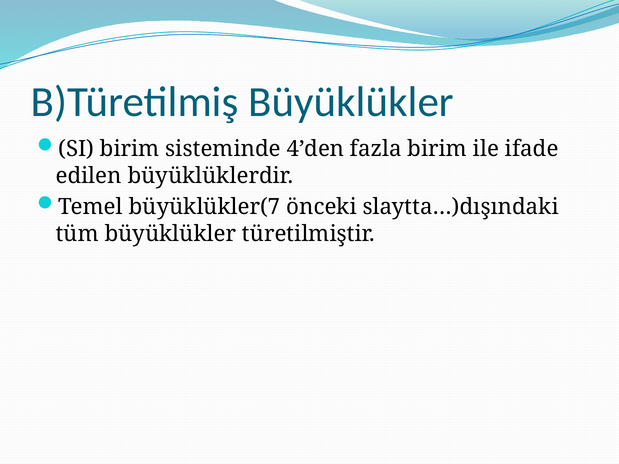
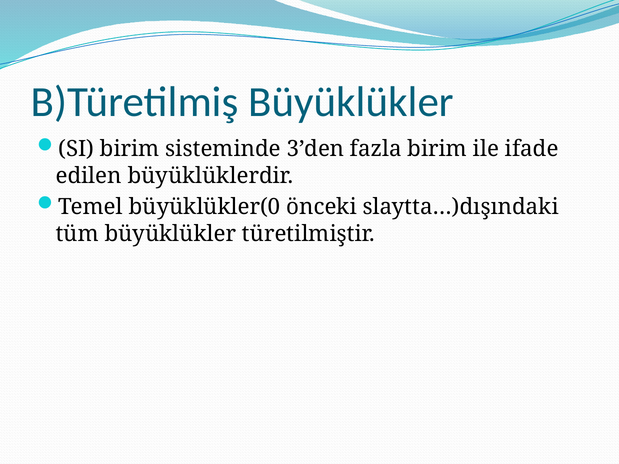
4’den: 4’den -> 3’den
büyüklükler(7: büyüklükler(7 -> büyüklükler(0
